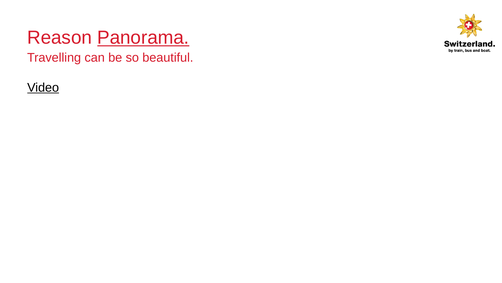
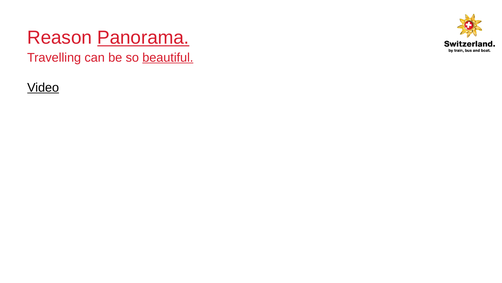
beautiful underline: none -> present
